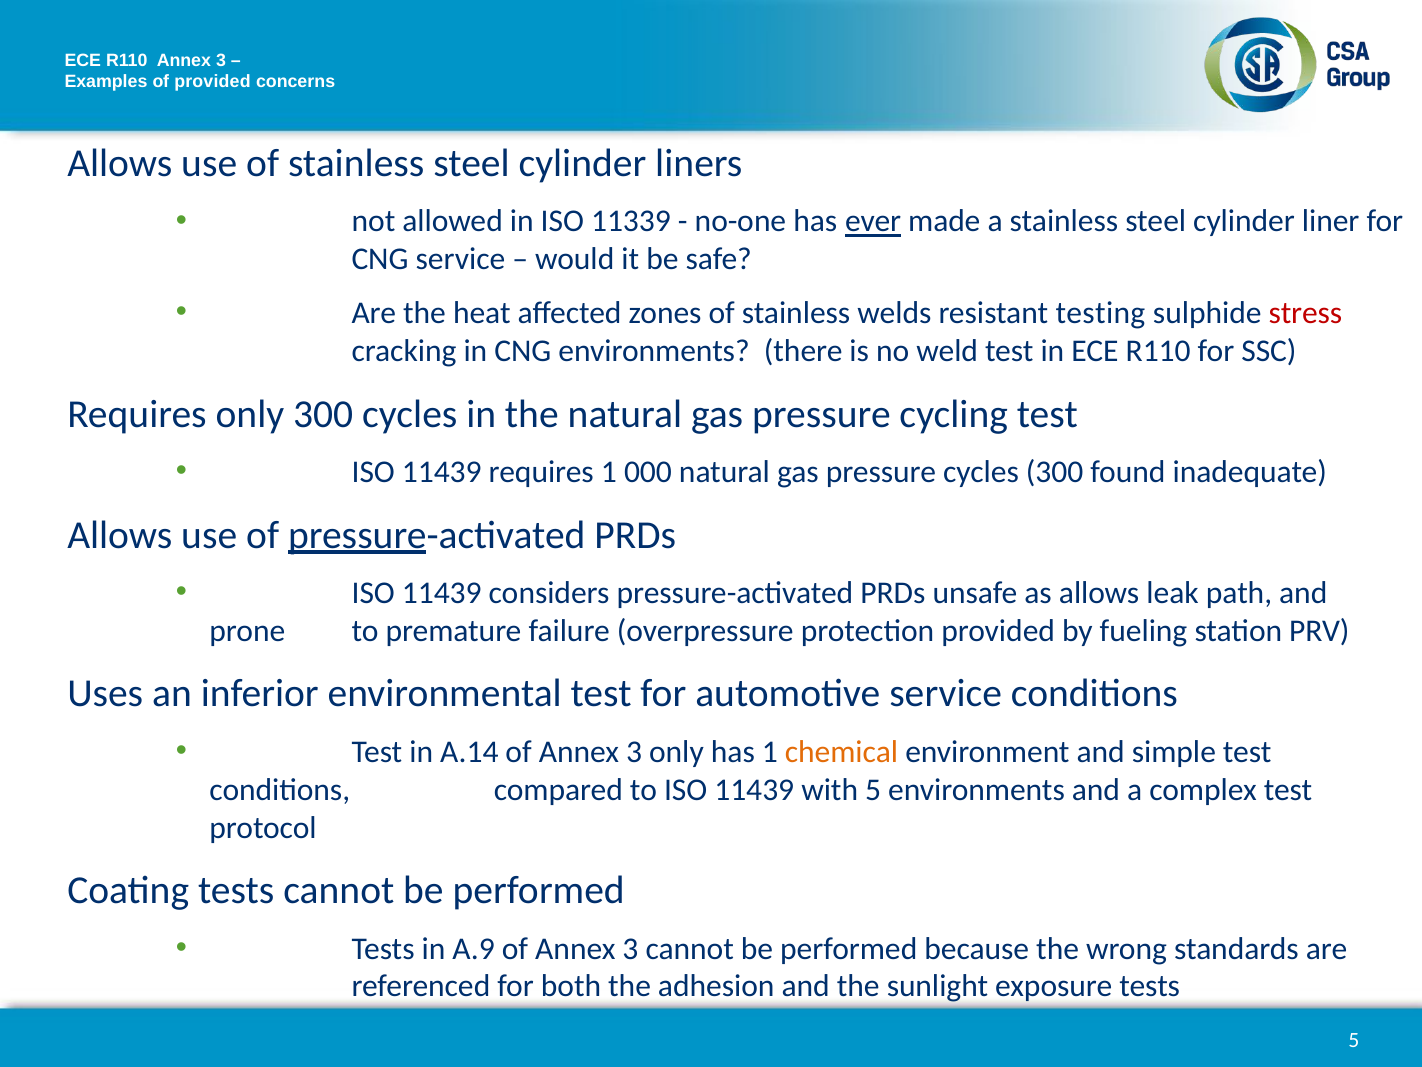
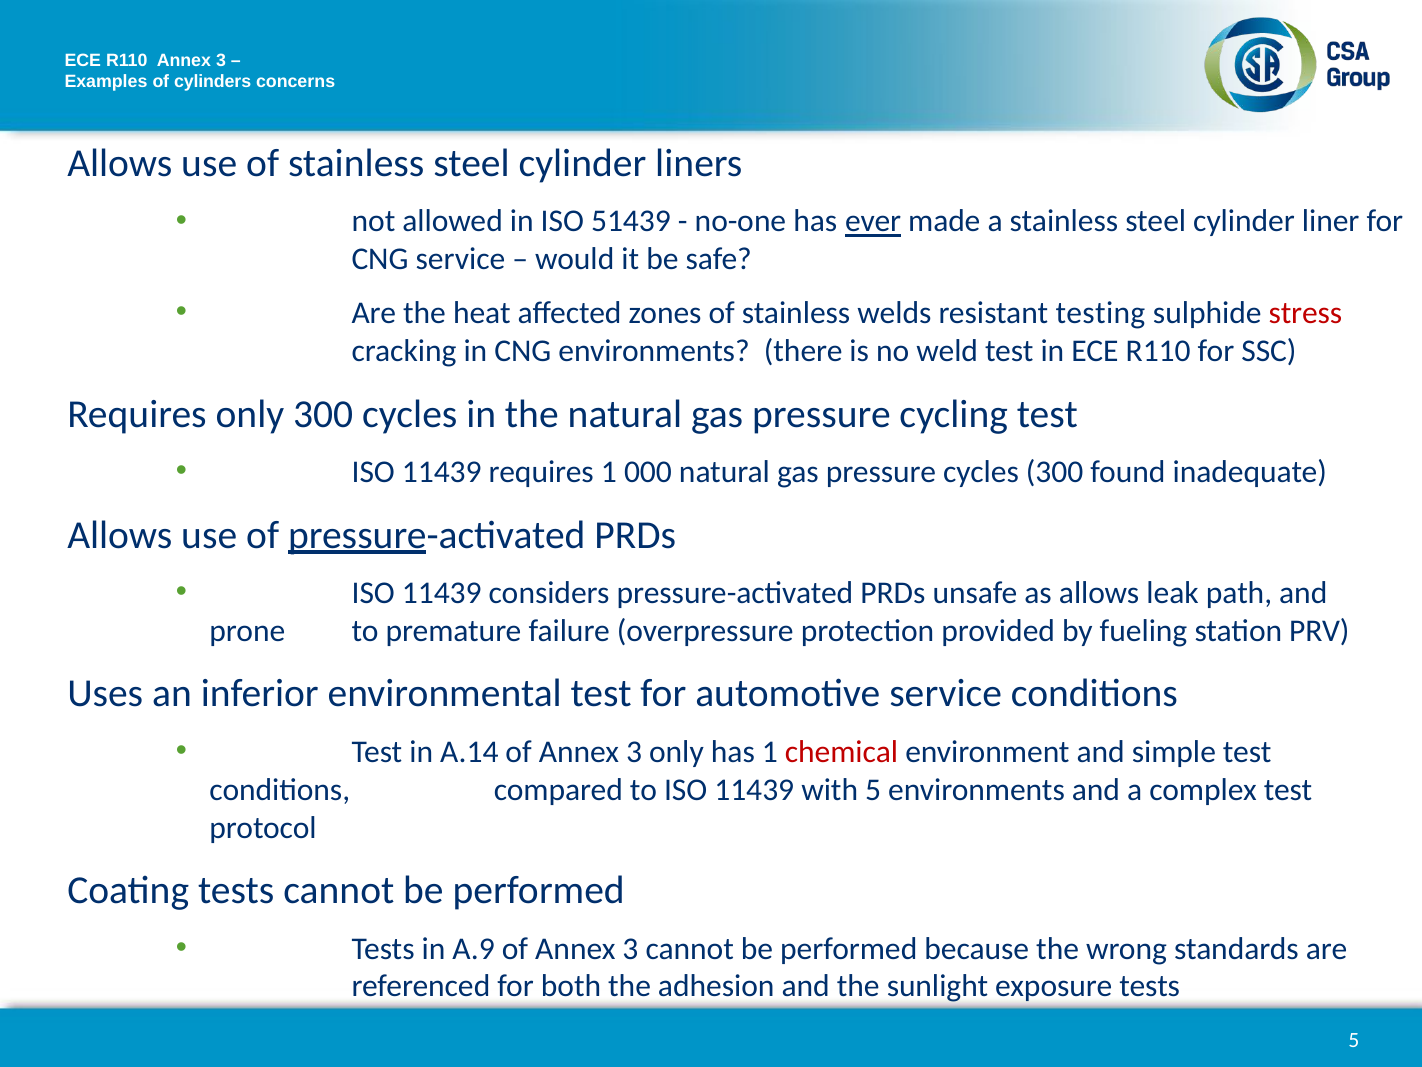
of provided: provided -> cylinders
11339: 11339 -> 51439
chemical colour: orange -> red
